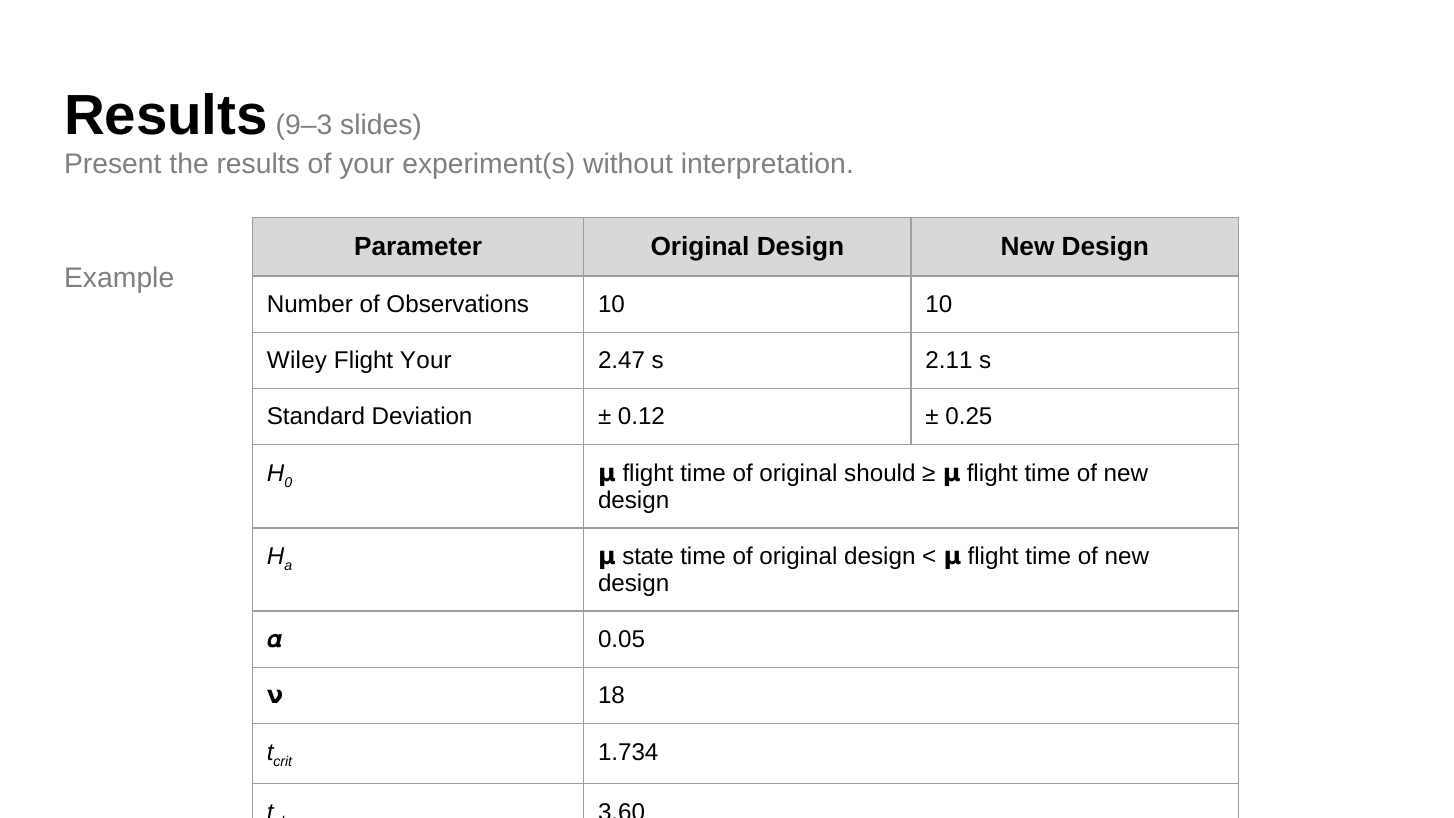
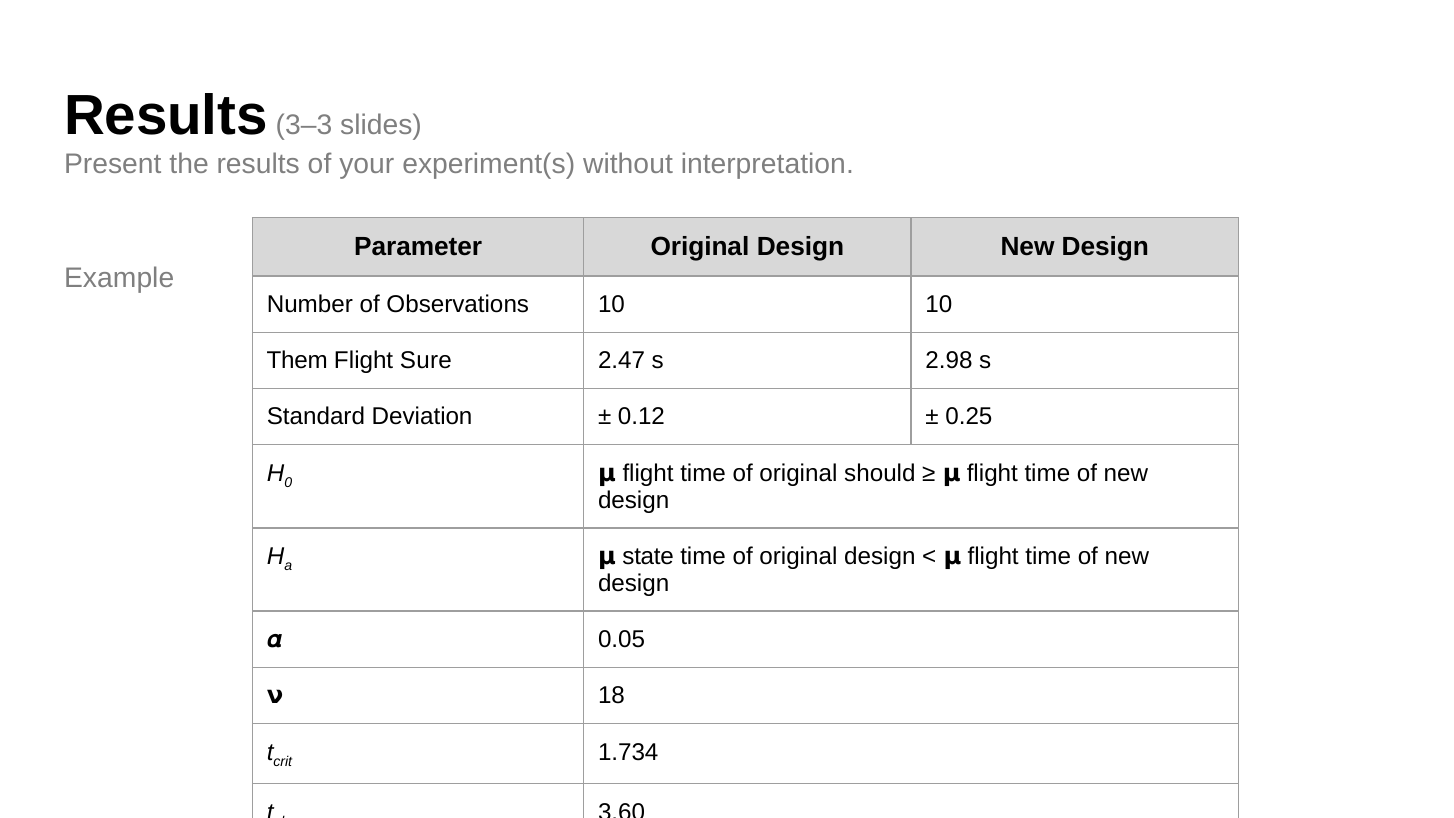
9–3: 9–3 -> 3–3
Wiley: Wiley -> Them
Flight Your: Your -> Sure
2.11: 2.11 -> 2.98
